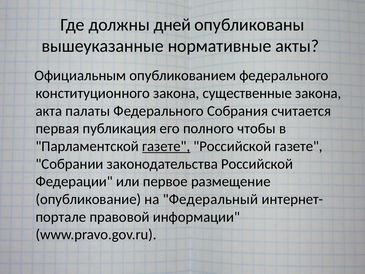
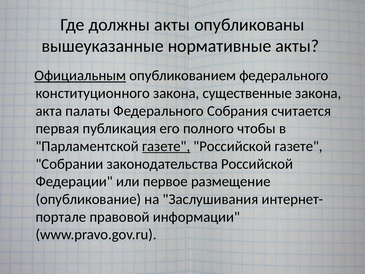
должны дней: дней -> акты
Официальным underline: none -> present
Федеральный: Федеральный -> Заслушивания
